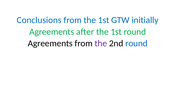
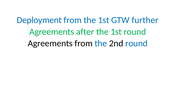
Conclusions: Conclusions -> Deployment
initially: initially -> further
the at (101, 44) colour: purple -> blue
